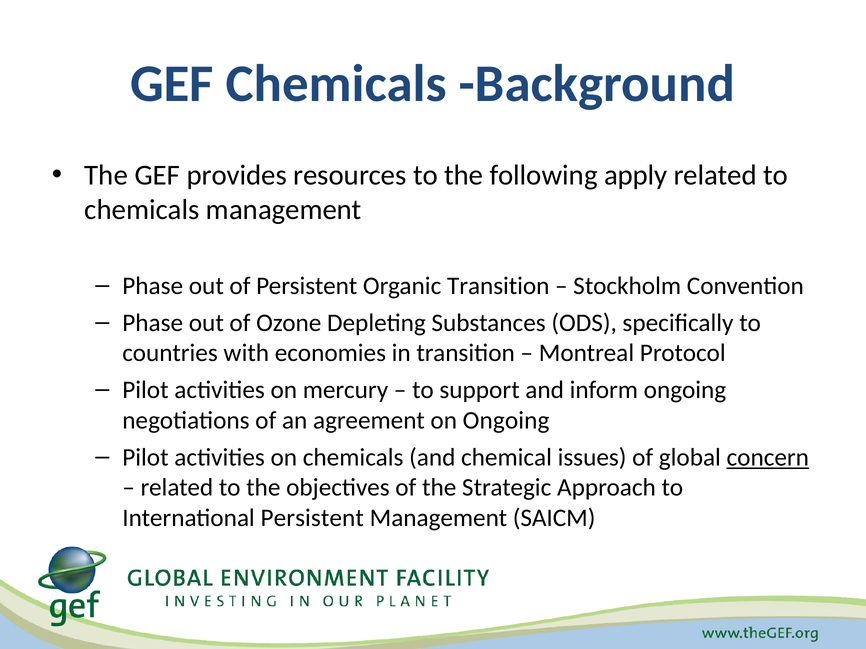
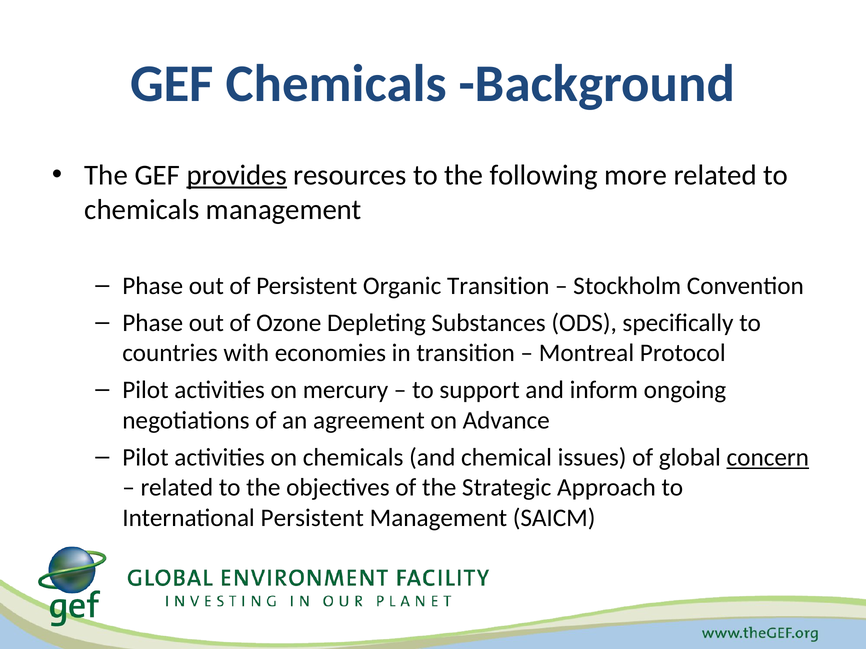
provides underline: none -> present
apply: apply -> more
on Ongoing: Ongoing -> Advance
